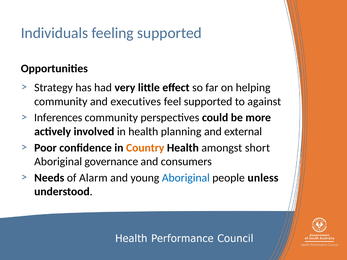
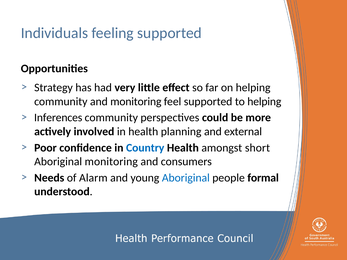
and executives: executives -> monitoring
to against: against -> helping
Country colour: orange -> blue
Aboriginal governance: governance -> monitoring
unless: unless -> formal
